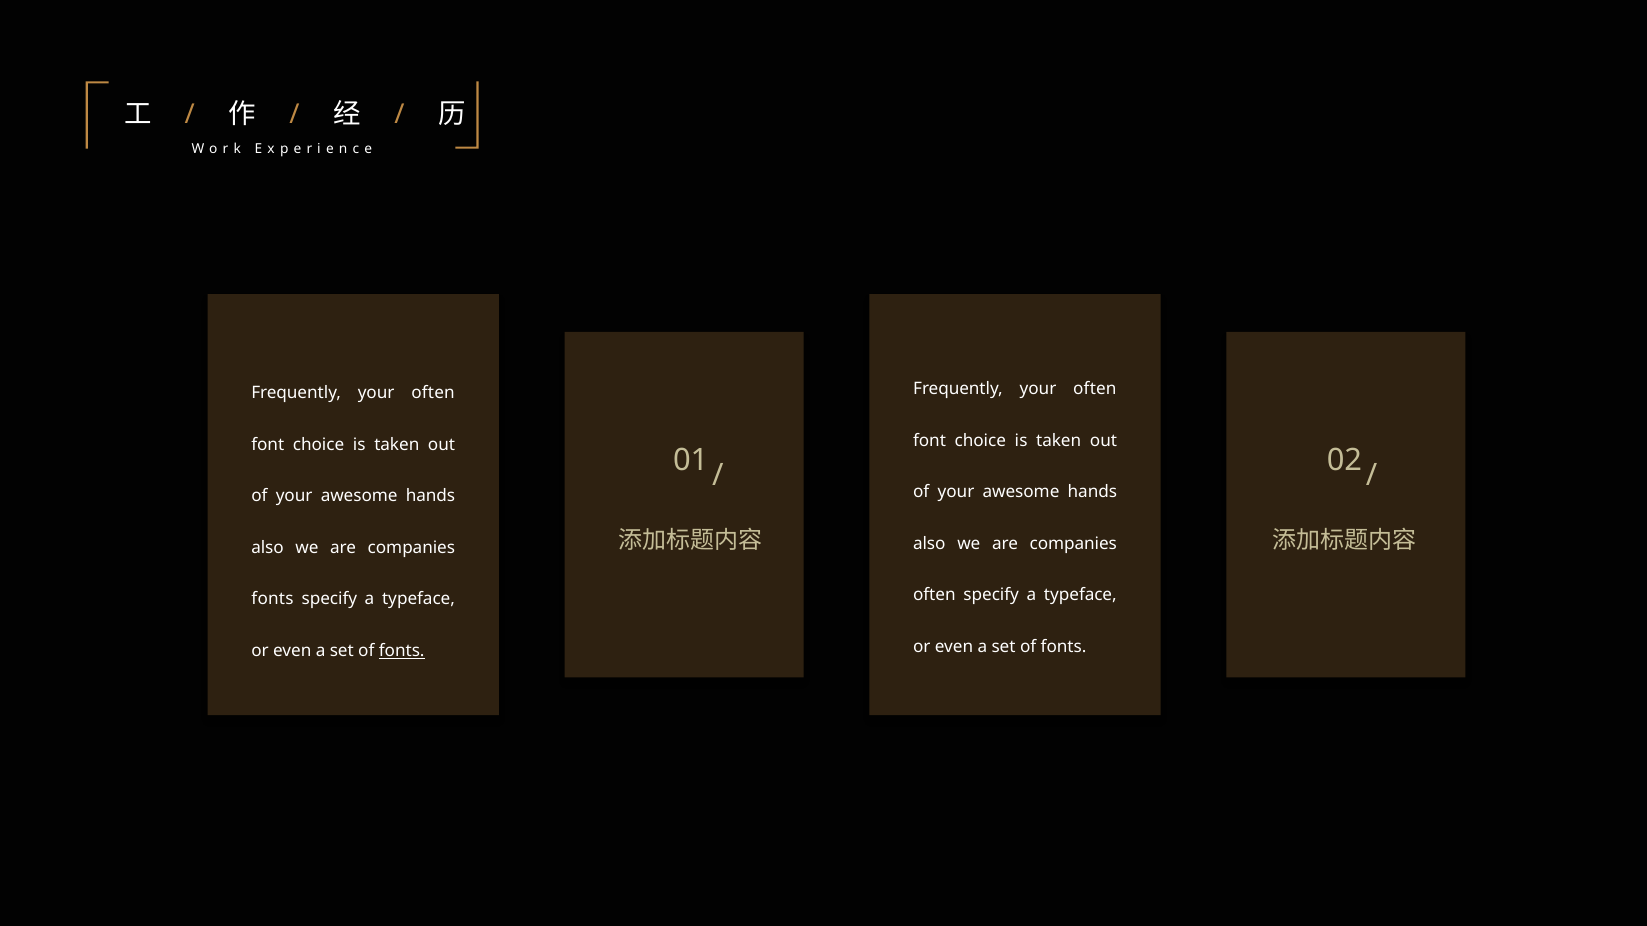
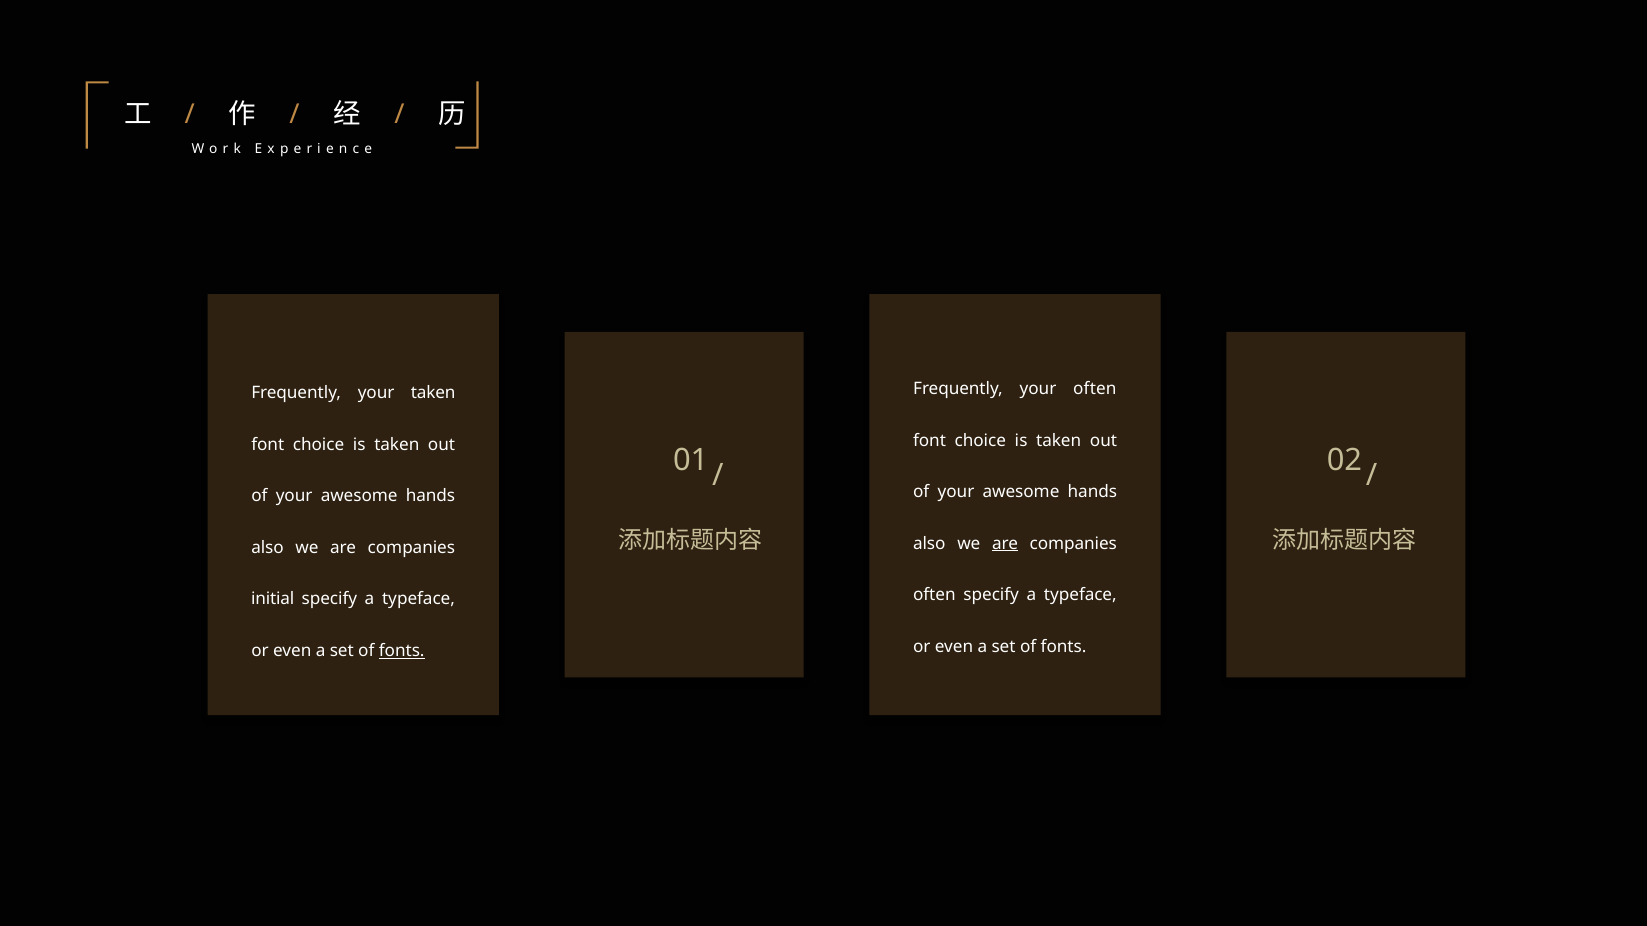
often at (433, 393): often -> taken
are at (1005, 544) underline: none -> present
fonts at (273, 600): fonts -> initial
